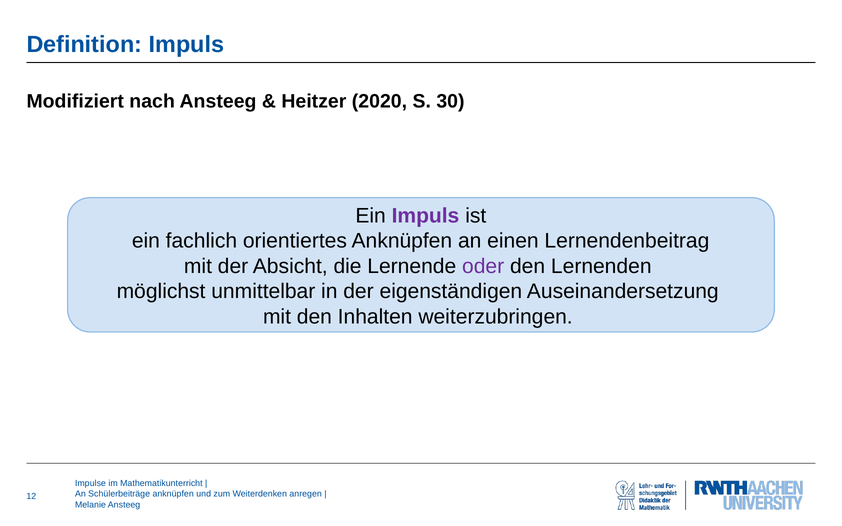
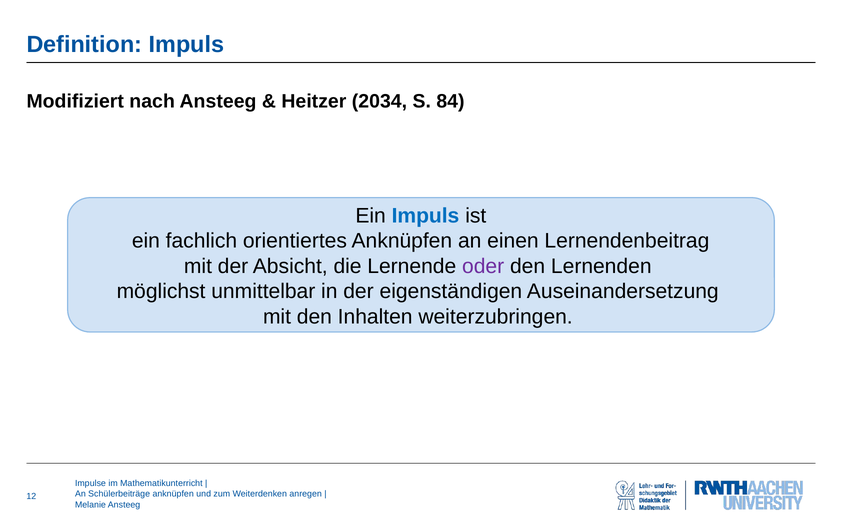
2020: 2020 -> 2034
30: 30 -> 84
Impuls at (425, 216) colour: purple -> blue
